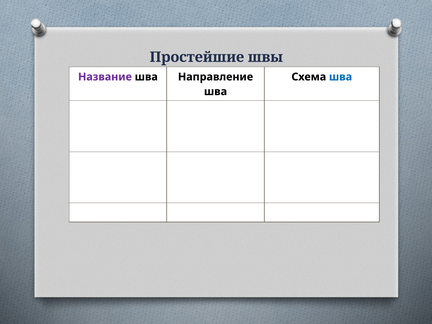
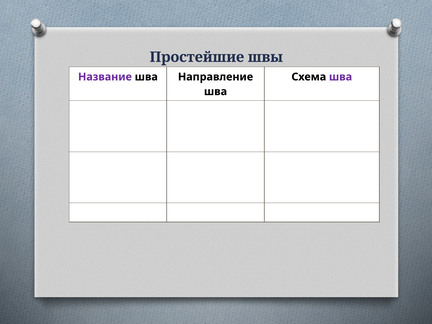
шва at (341, 77) colour: blue -> purple
